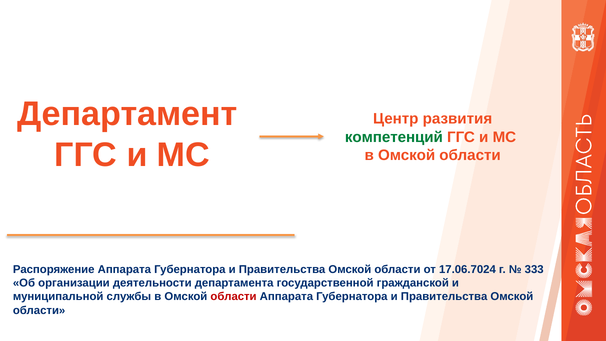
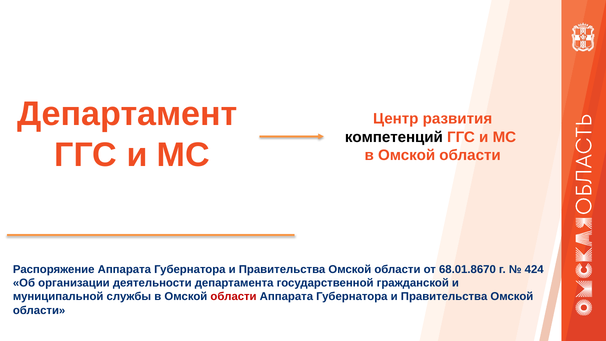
компетенций colour: green -> black
17.06.7024: 17.06.7024 -> 68.01.8670
333: 333 -> 424
